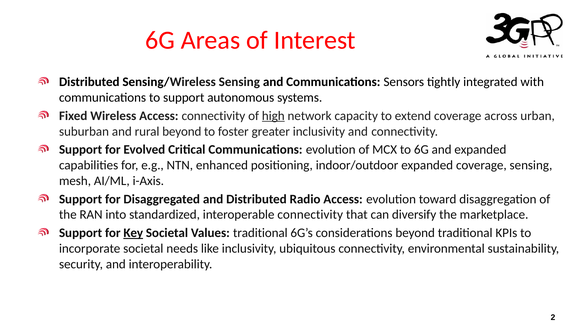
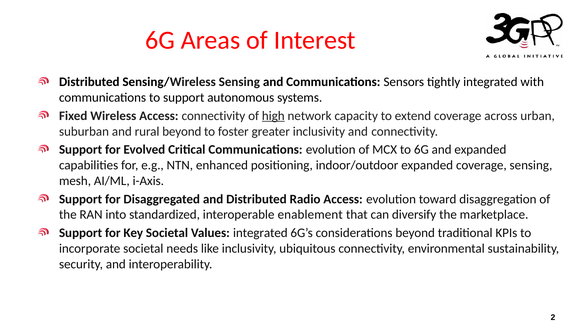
interoperable connectivity: connectivity -> enablement
Key underline: present -> none
Values traditional: traditional -> integrated
